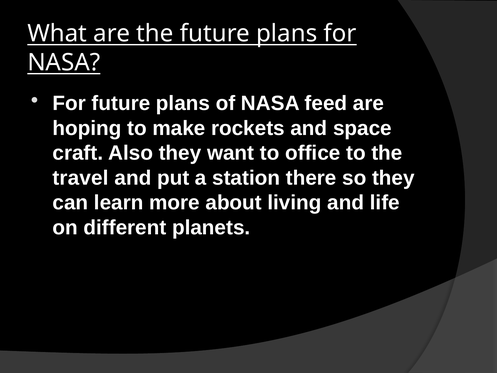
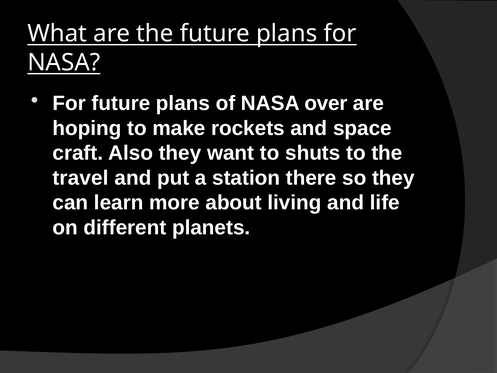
feed: feed -> over
office: office -> shuts
